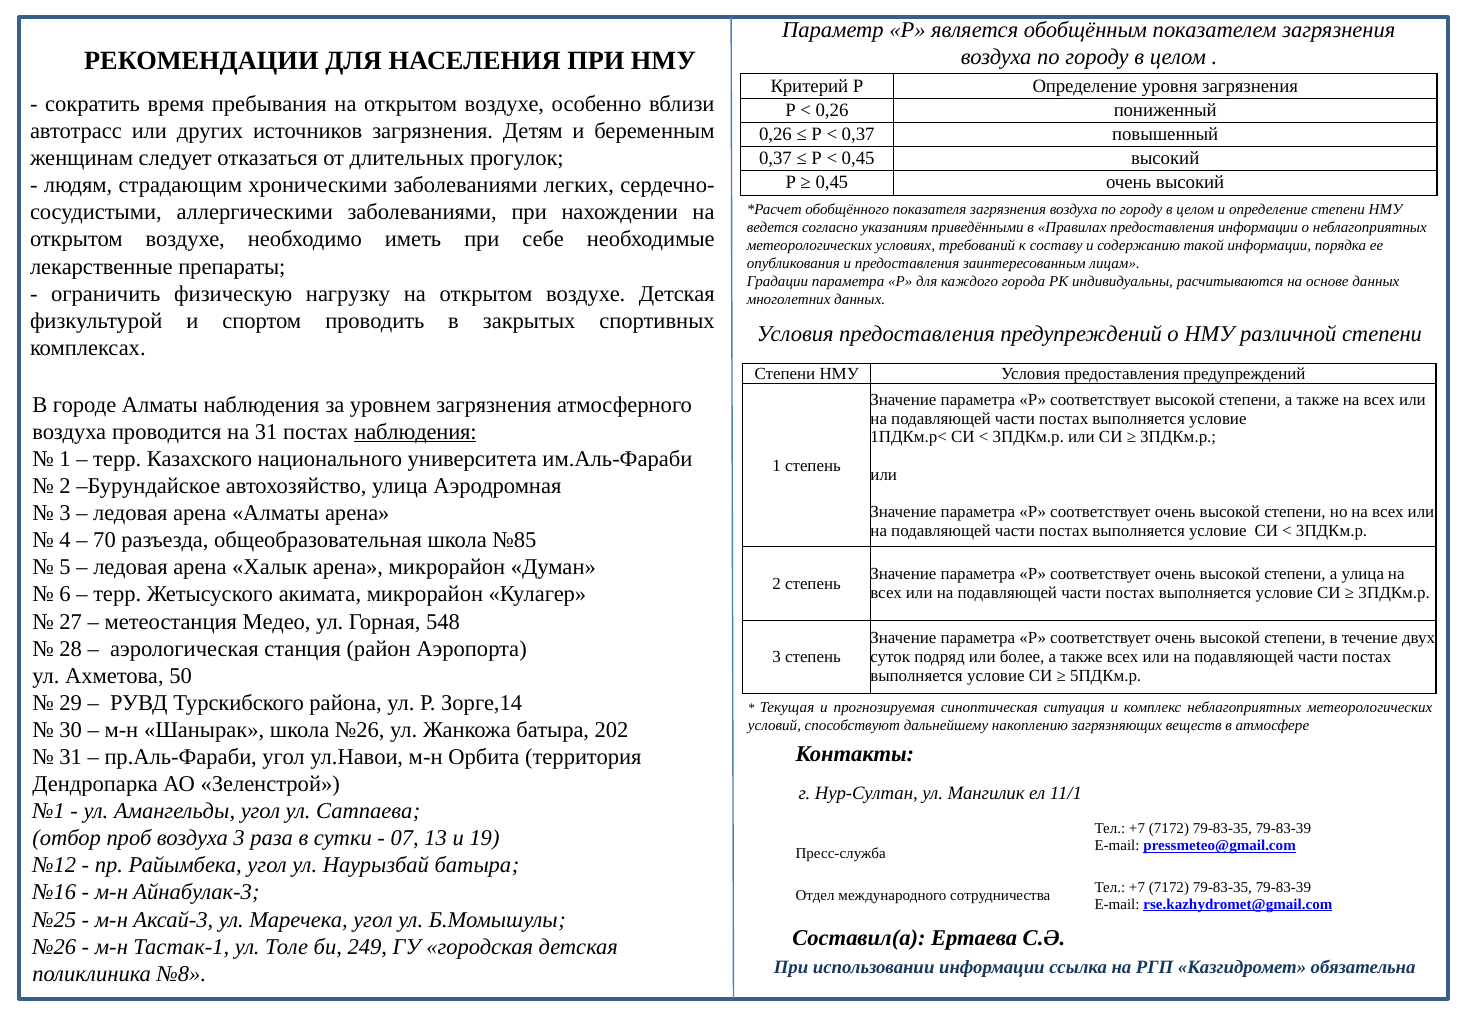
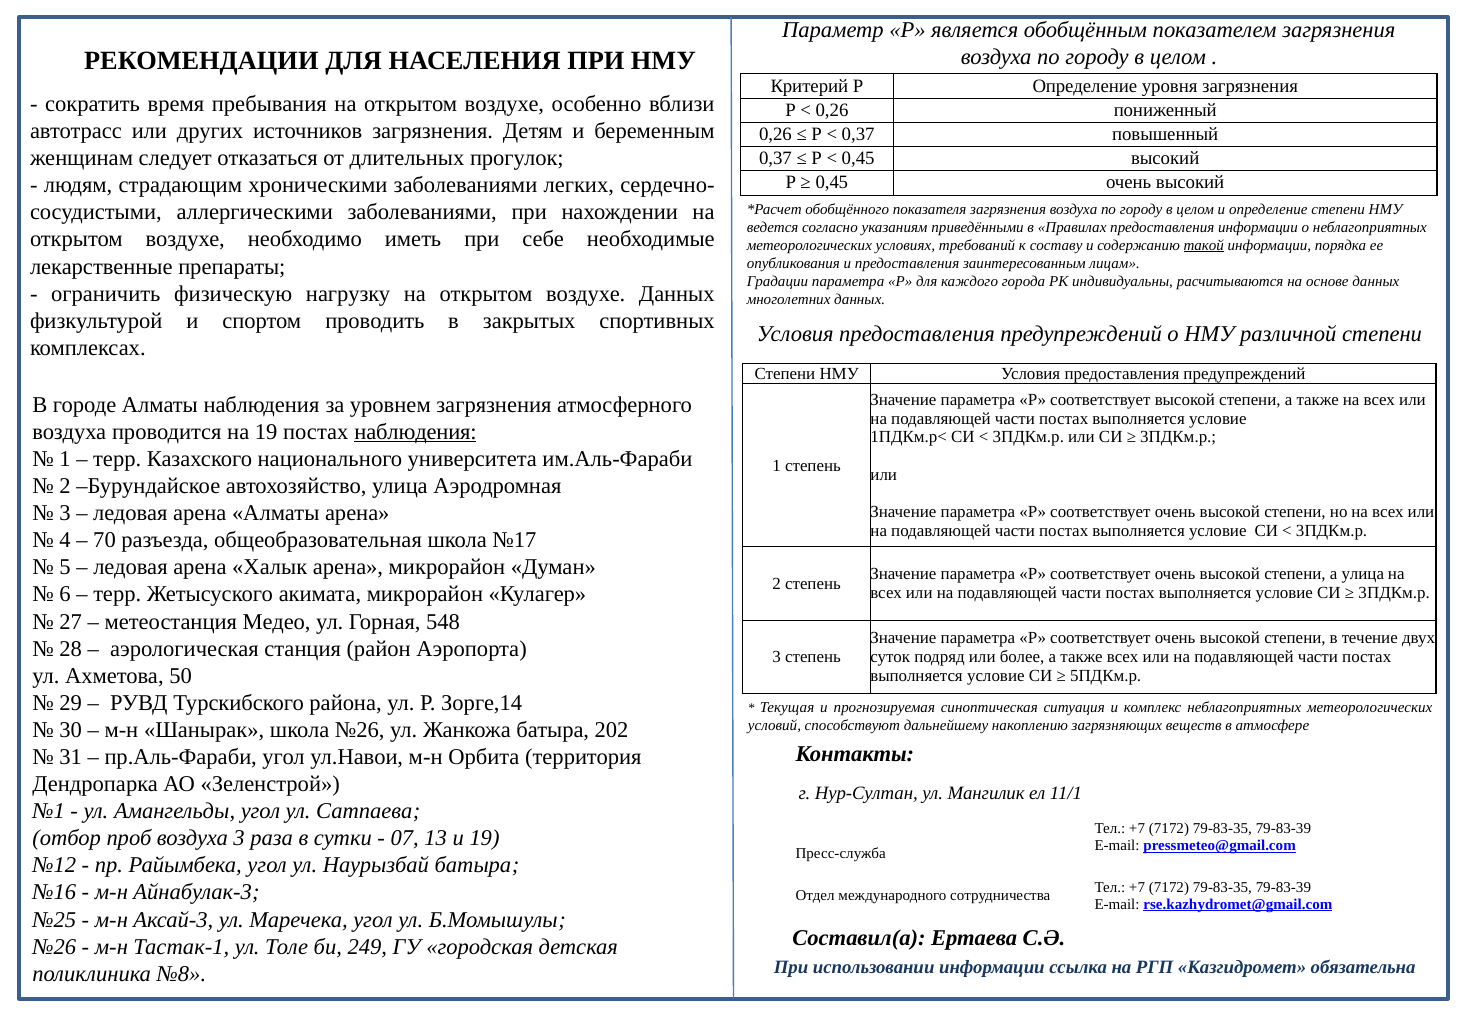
такой underline: none -> present
воздухе Детская: Детская -> Данных
на 31: 31 -> 19
№85: №85 -> №17
